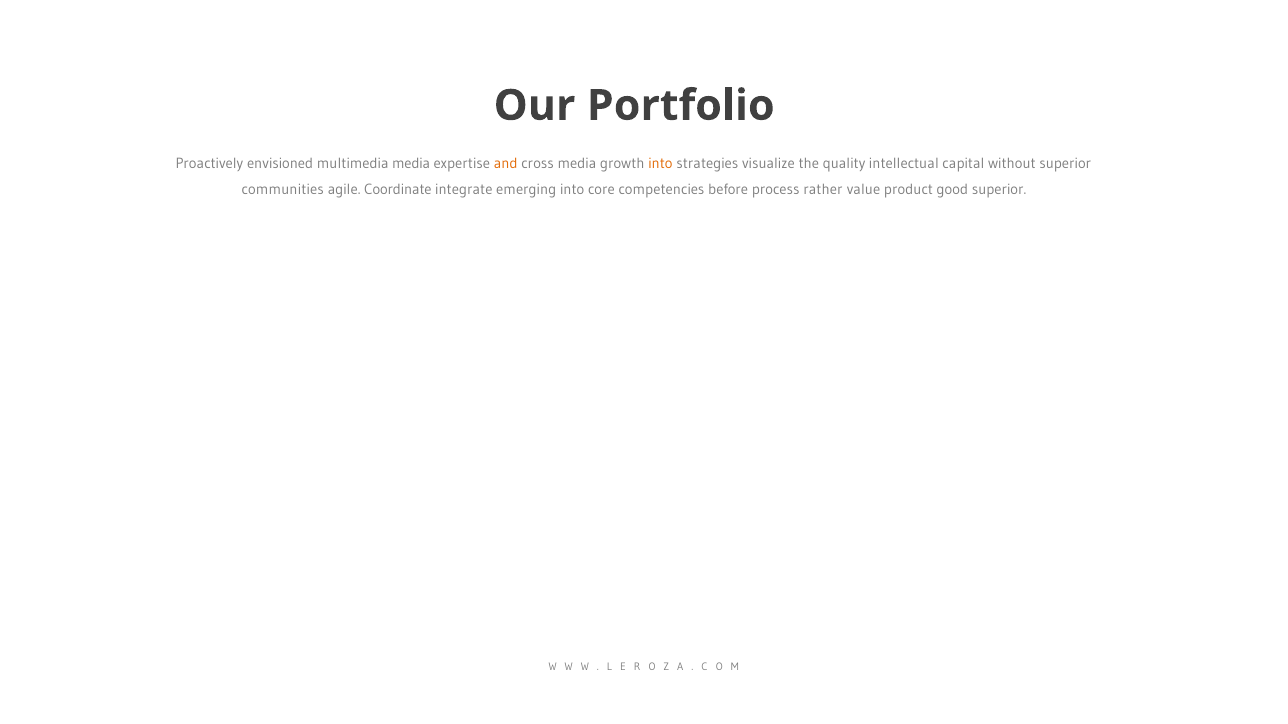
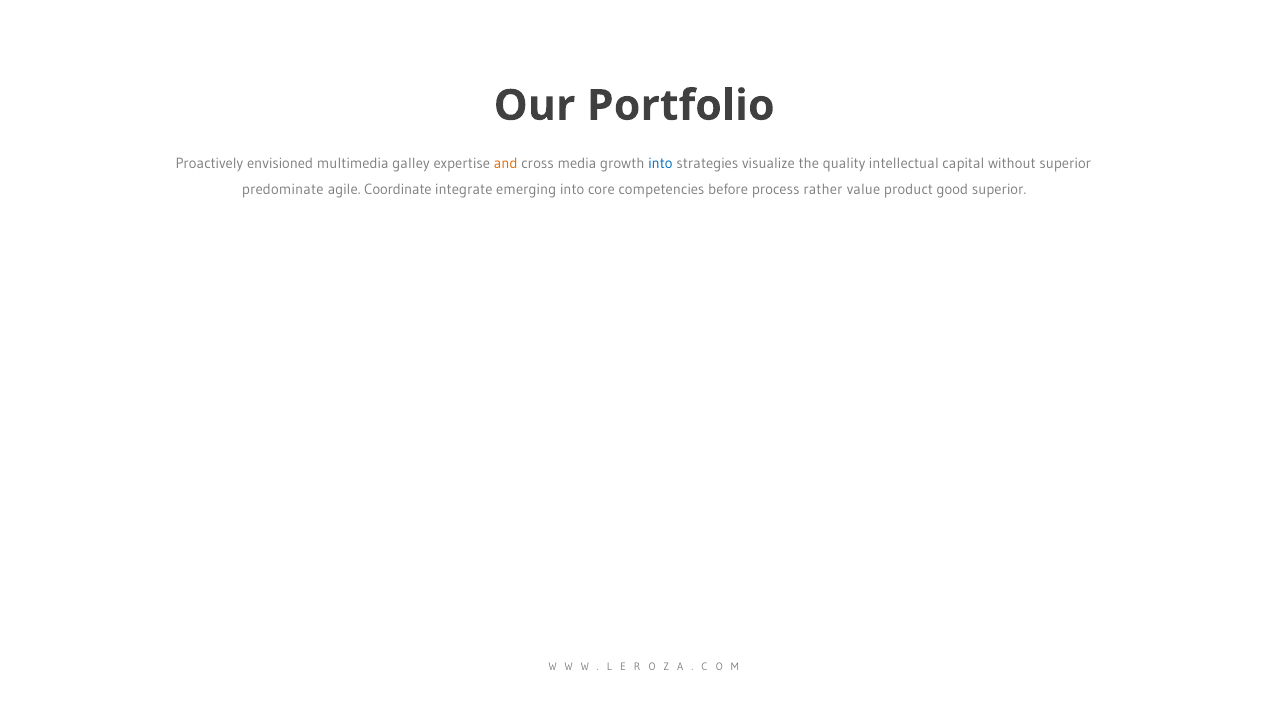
multimedia media: media -> galley
into at (660, 164) colour: orange -> blue
communities: communities -> predominate
